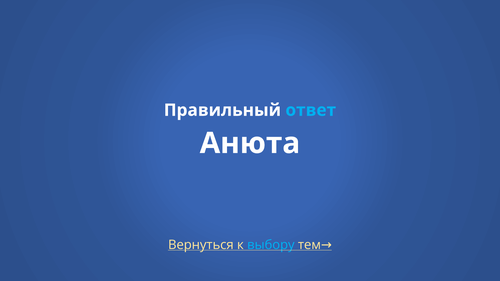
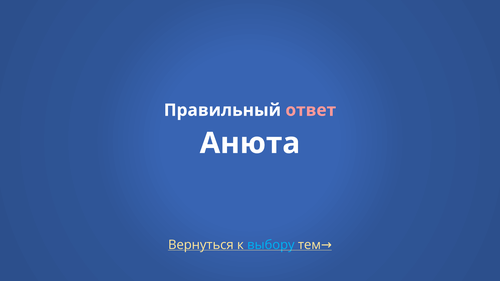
ответ colour: light blue -> pink
